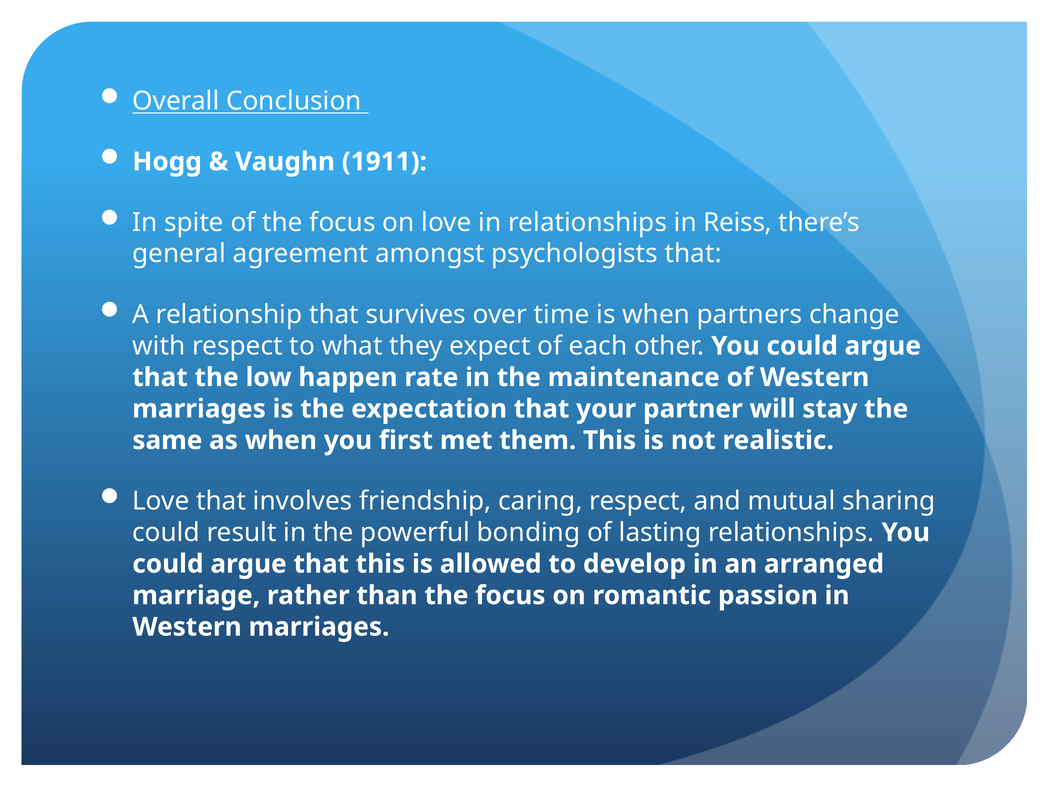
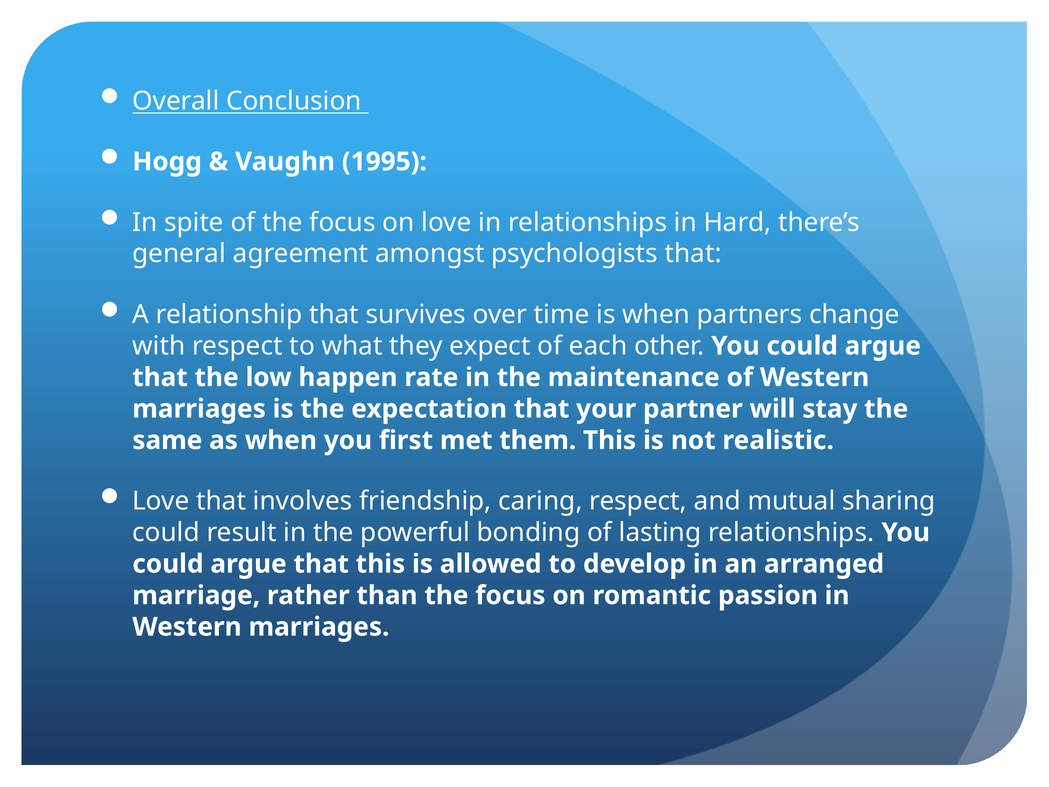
1911: 1911 -> 1995
Reiss: Reiss -> Hard
